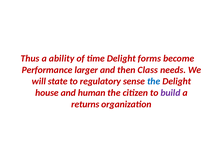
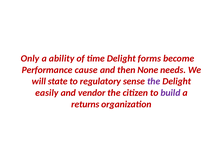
Thus: Thus -> Only
larger: larger -> cause
Class: Class -> None
the at (154, 81) colour: blue -> purple
house: house -> easily
human: human -> vendor
